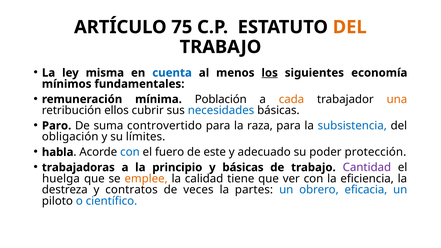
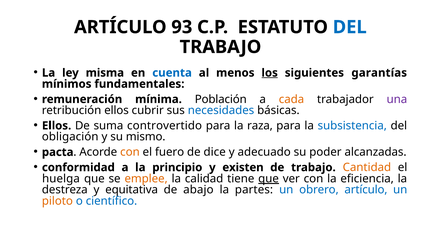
75: 75 -> 93
DEL at (350, 27) colour: orange -> blue
economía: economía -> garantías
una colour: orange -> purple
Paro at (57, 126): Paro -> Ellos
límites: límites -> mismo
habla: habla -> pacta
con at (130, 152) colour: blue -> orange
este: este -> dice
protección: protección -> alcanzadas
trabajadoras: trabajadoras -> conformidad
y básicas: básicas -> existen
Cantidad colour: purple -> orange
que at (269, 179) underline: none -> present
contratos: contratos -> equitativa
veces: veces -> abajo
obrero eficacia: eficacia -> artículo
piloto colour: black -> orange
